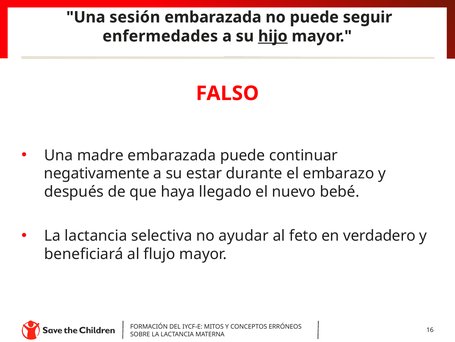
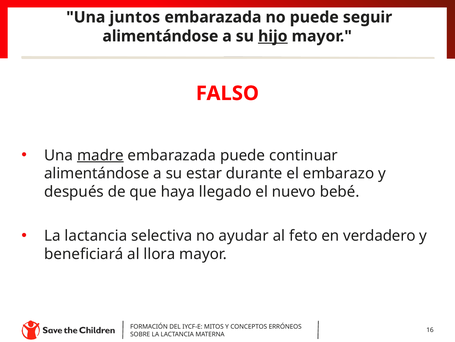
sesión: sesión -> juntos
enfermedades at (160, 36): enfermedades -> alimentándose
madre underline: none -> present
negativamente at (97, 173): negativamente -> alimentándose
flujo: flujo -> llora
